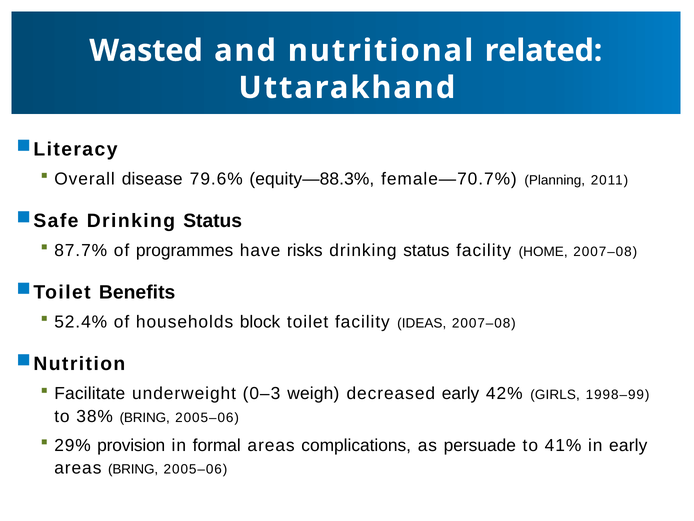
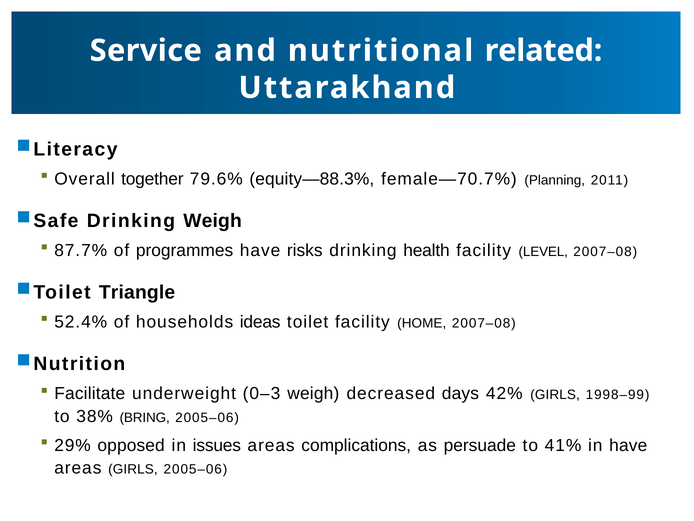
Wasted: Wasted -> Service
disease: disease -> together
Status at (213, 221): Status -> Weigh
status at (426, 250): status -> health
HOME: HOME -> LEVEL
Benefits: Benefits -> Triangle
block: block -> ideas
IDEAS: IDEAS -> HOME
decreased early: early -> days
provision: provision -> opposed
formal: formal -> issues
in early: early -> have
areas BRING: BRING -> GIRLS
